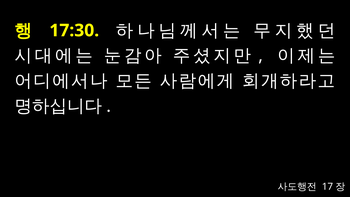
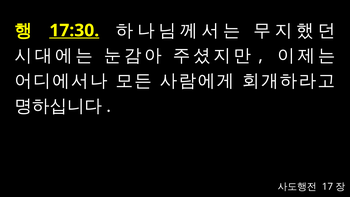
17:30 underline: none -> present
